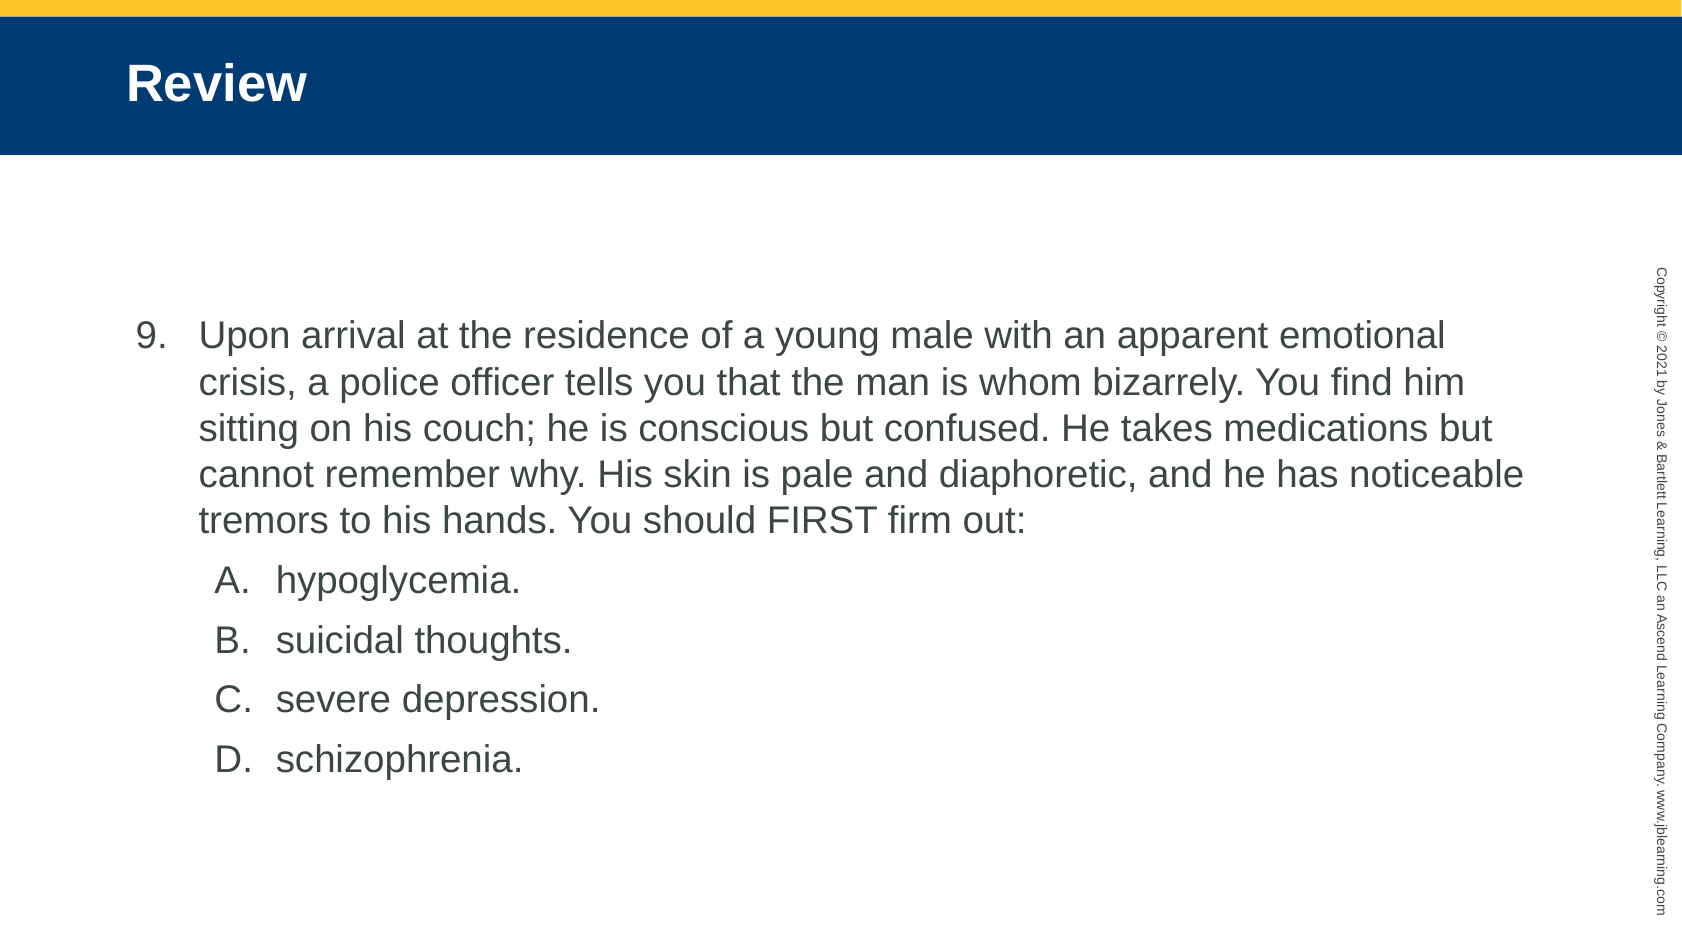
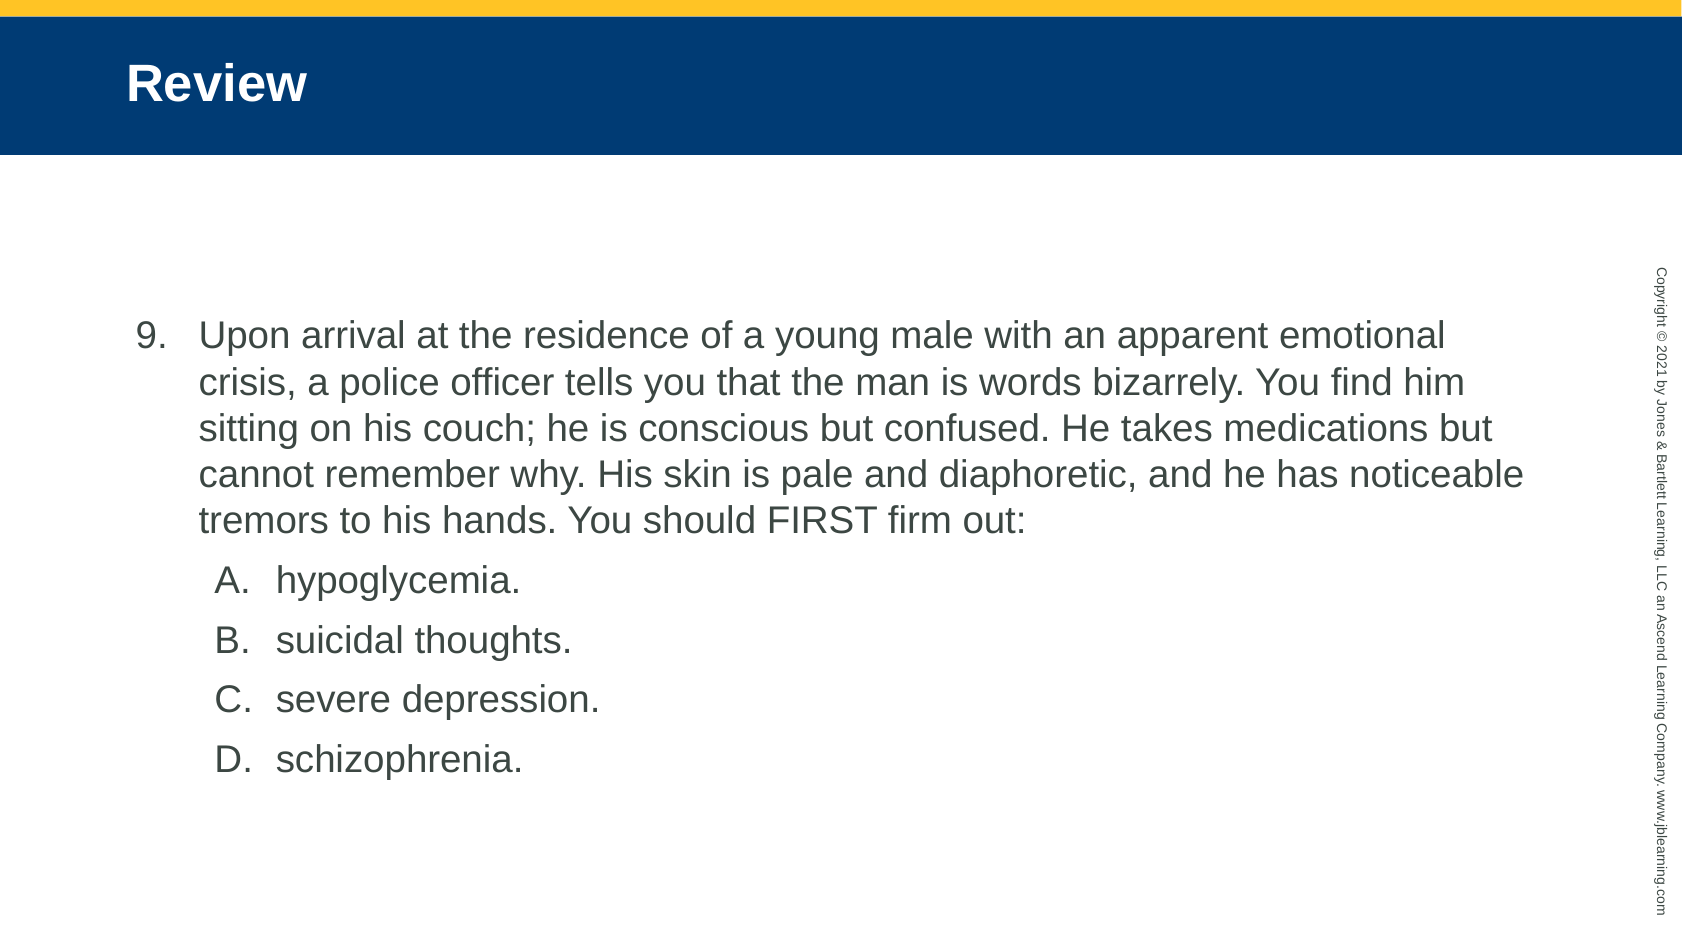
whom: whom -> words
